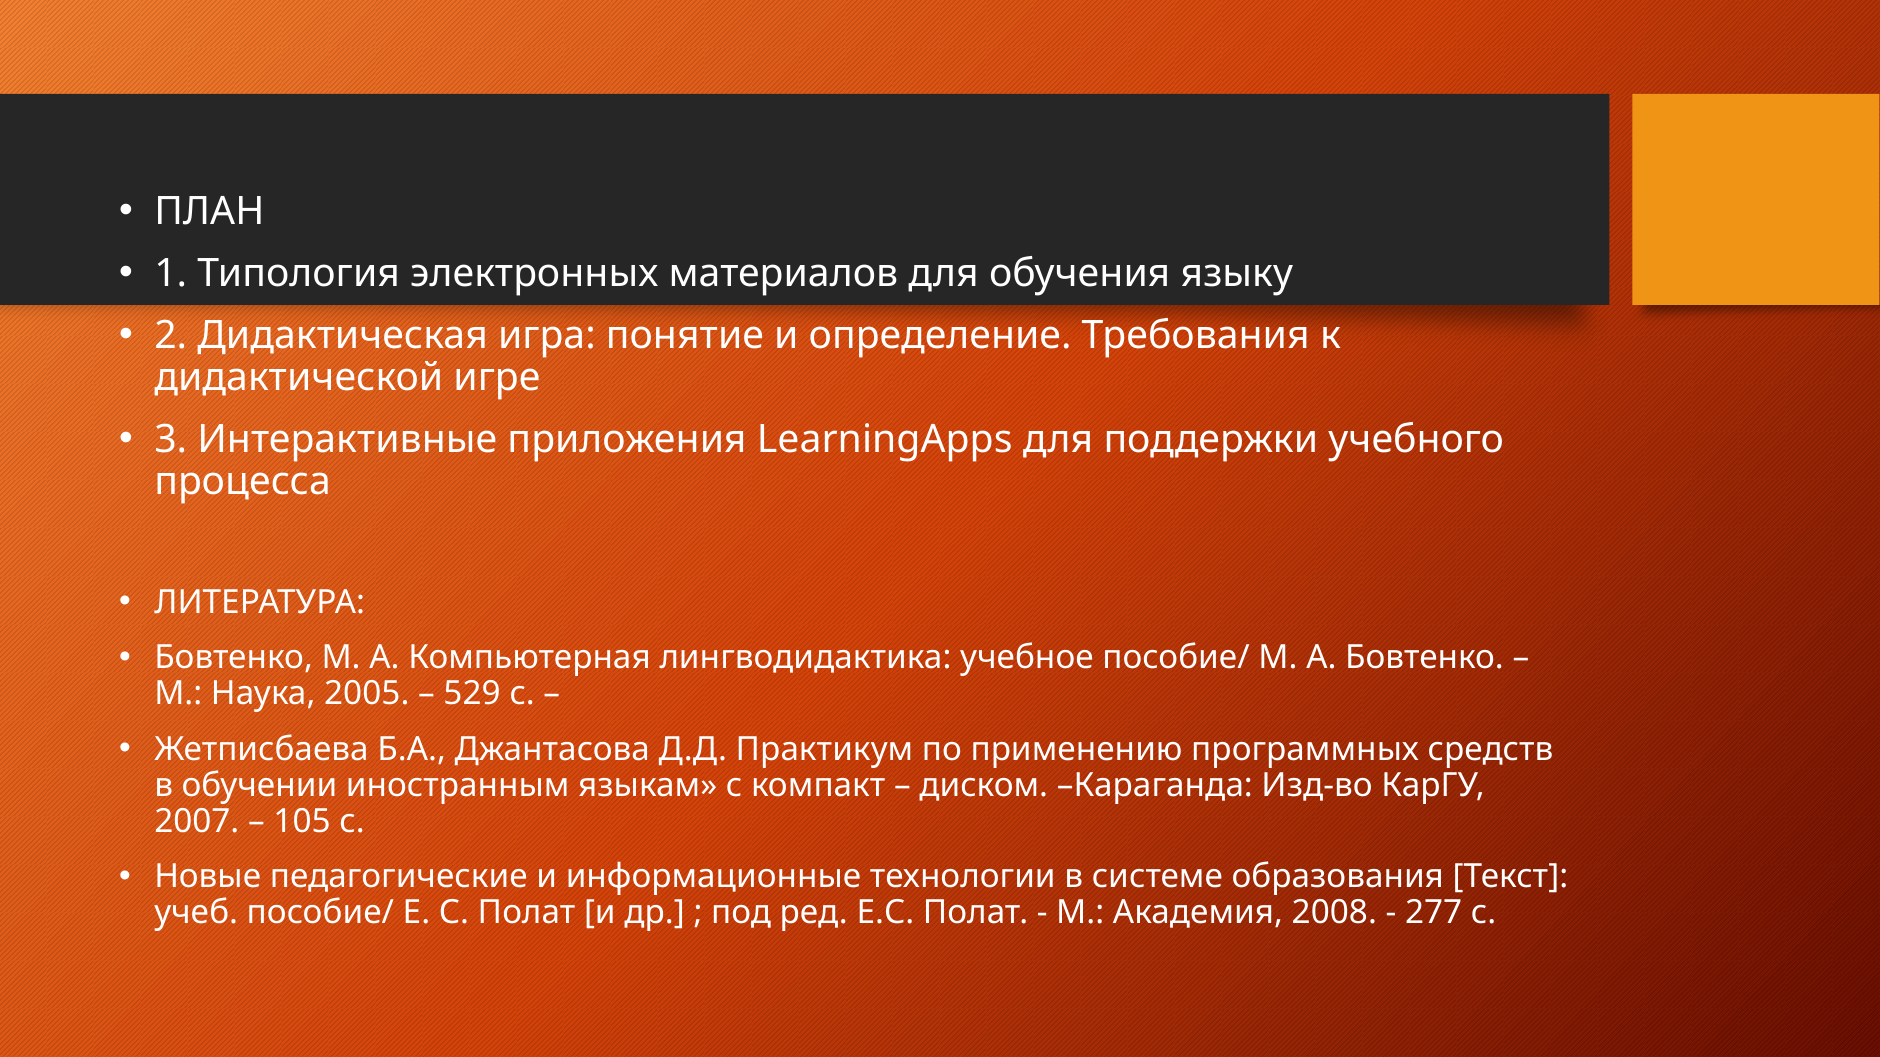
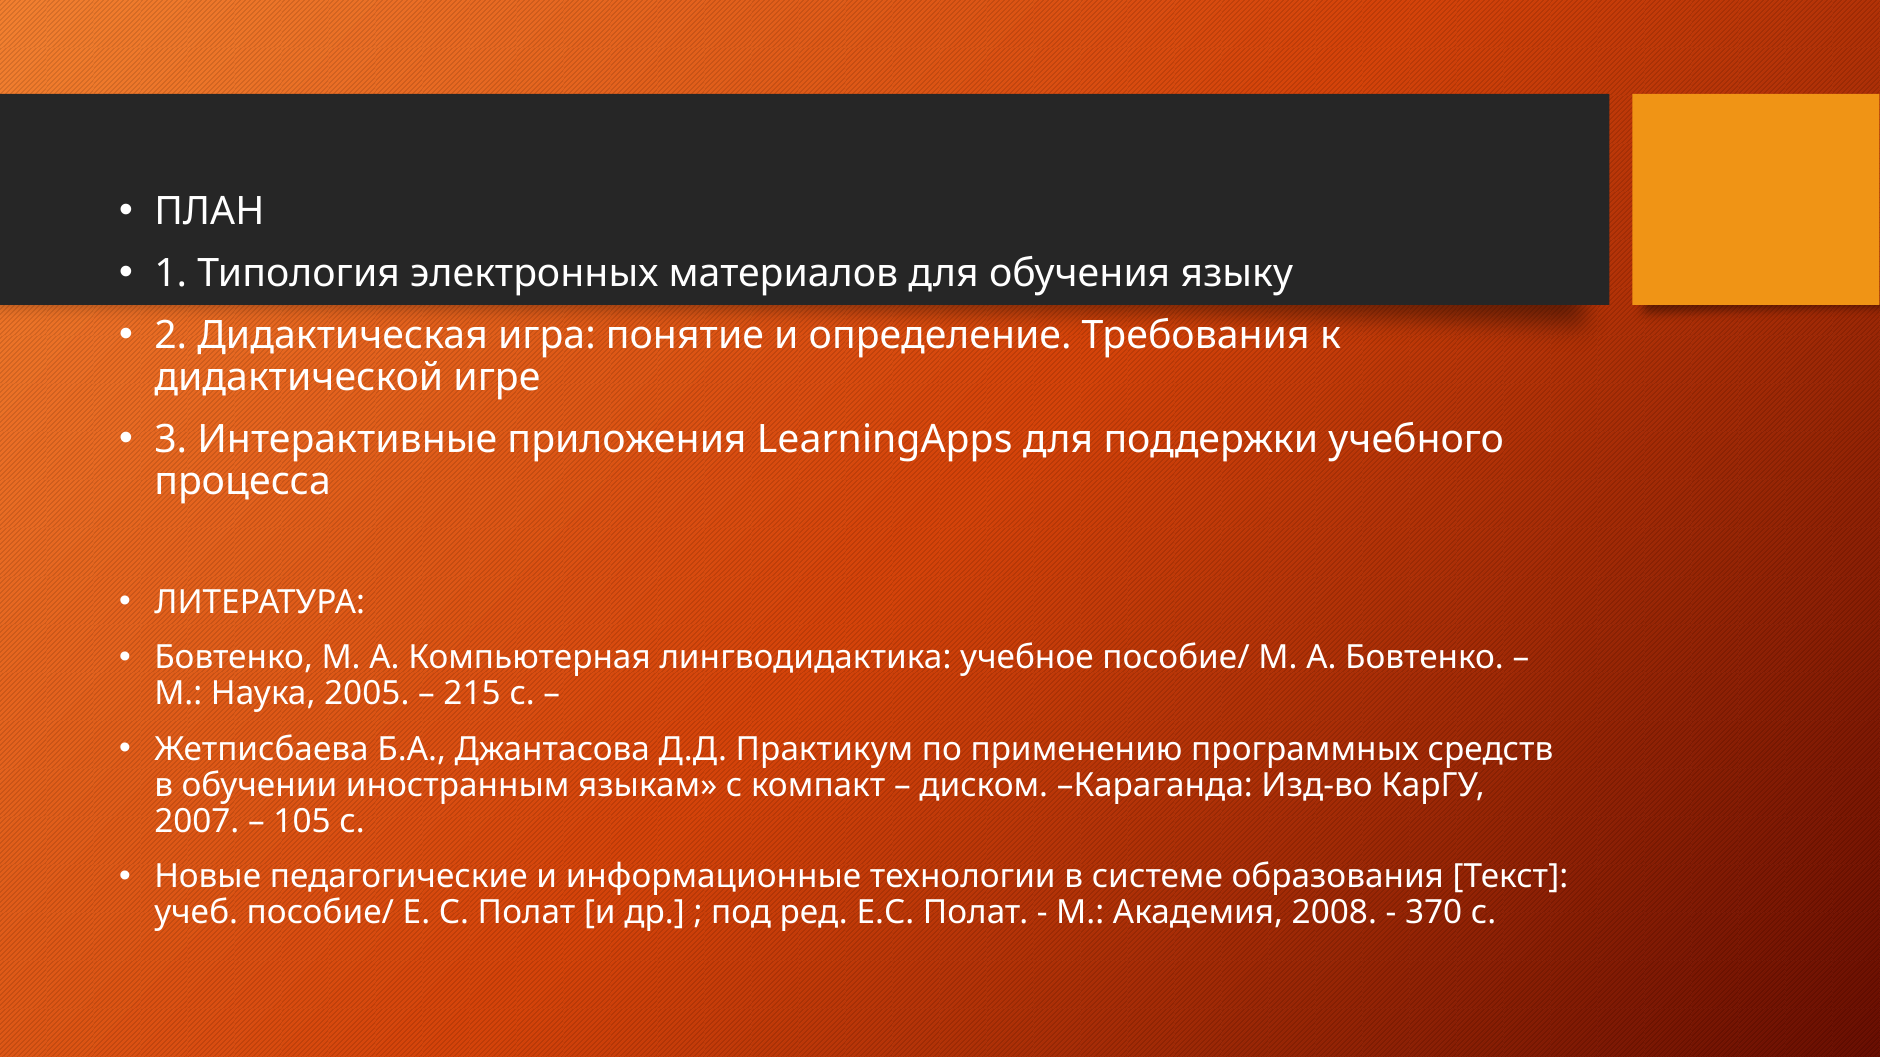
529: 529 -> 215
277: 277 -> 370
